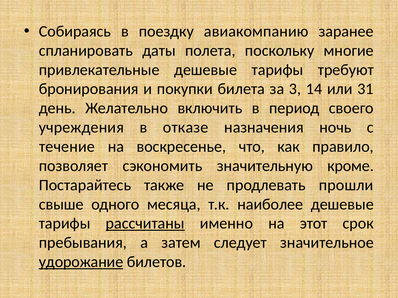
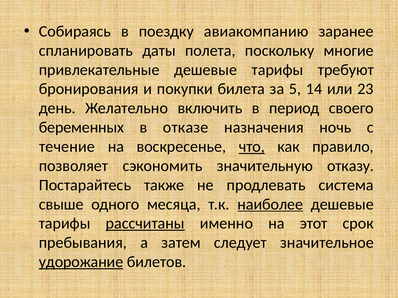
3: 3 -> 5
31: 31 -> 23
учреждения: учреждения -> беременных
что underline: none -> present
кроме: кроме -> отказу
прошли: прошли -> система
наиболее underline: none -> present
